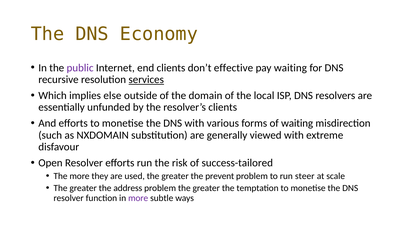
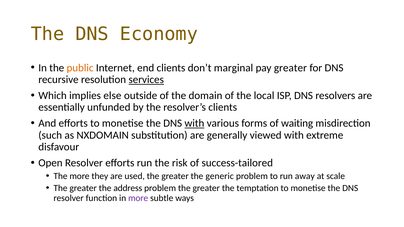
public colour: purple -> orange
effective: effective -> marginal
pay waiting: waiting -> greater
with at (194, 124) underline: none -> present
prevent: prevent -> generic
steer: steer -> away
